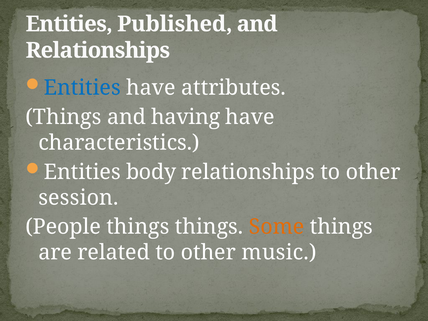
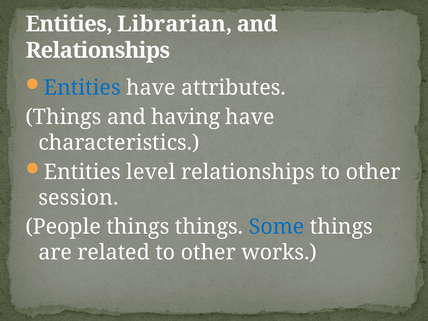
Published: Published -> Librarian
body: body -> level
Some colour: orange -> blue
music: music -> works
